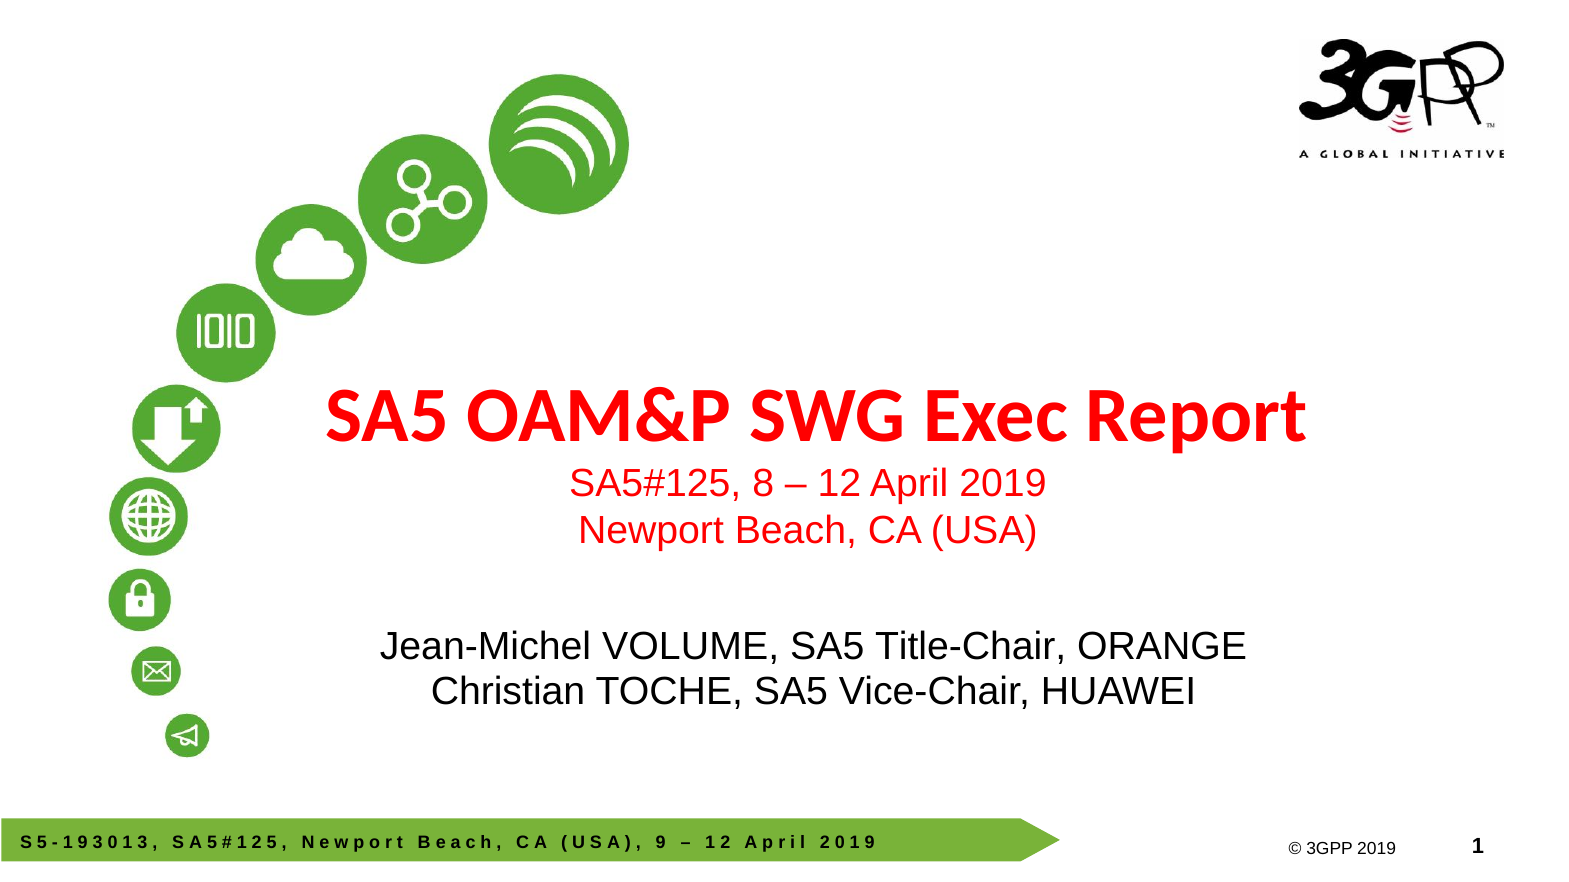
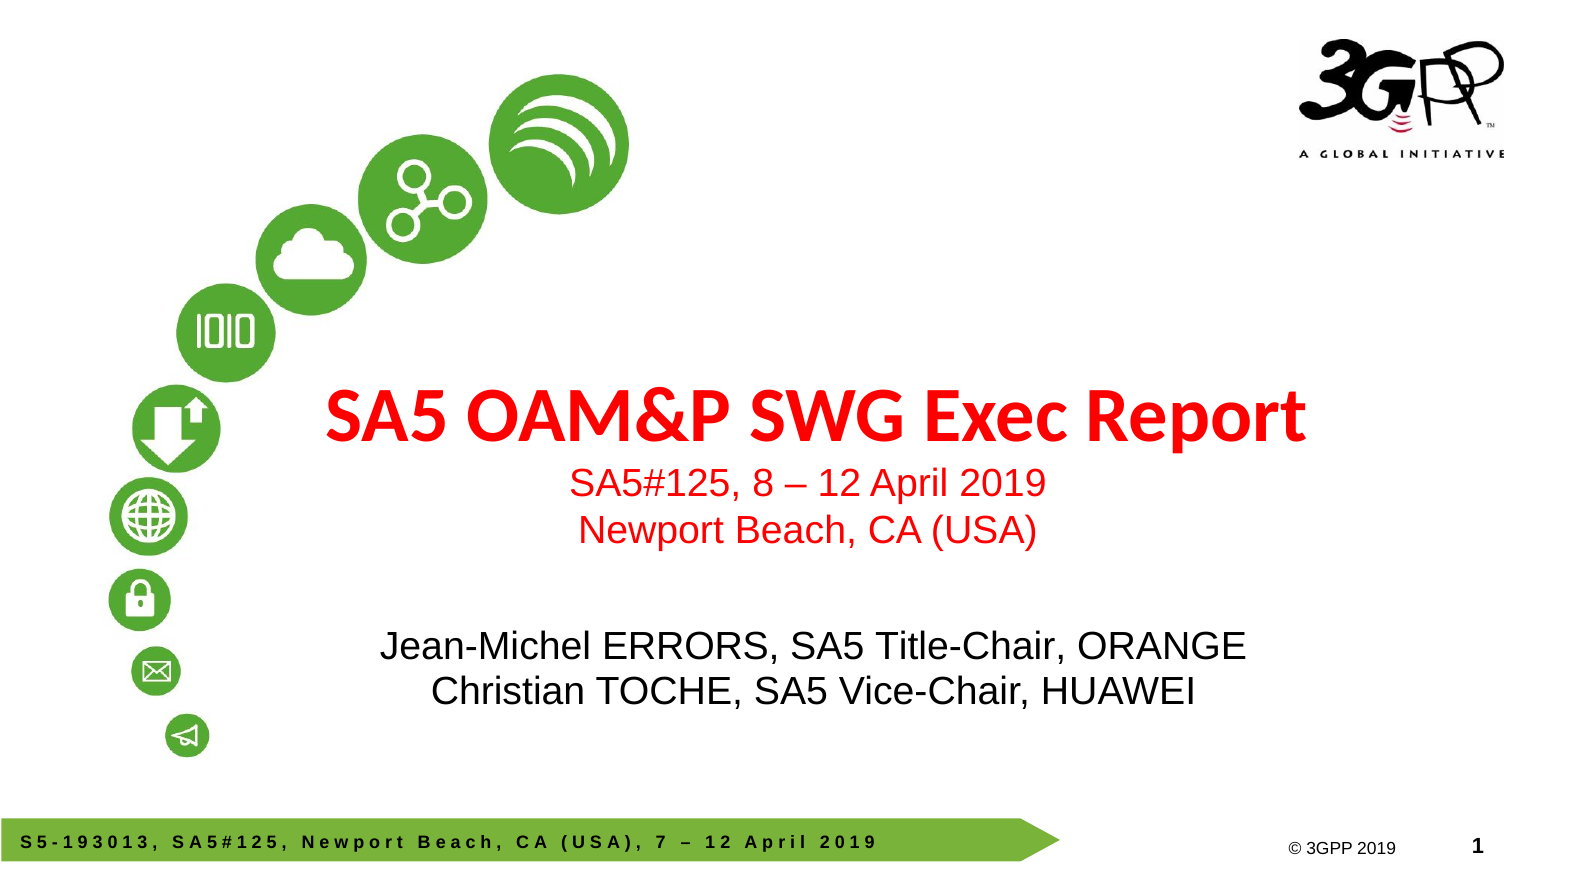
VOLUME: VOLUME -> ERRORS
9 at (661, 843): 9 -> 7
